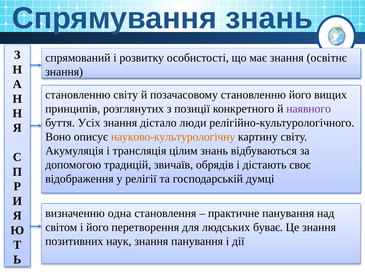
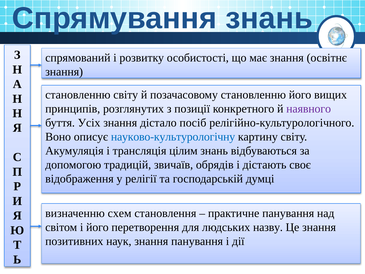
люди: люди -> посіб
науково-культурологічну colour: orange -> blue
одна: одна -> схем
буває: буває -> назву
